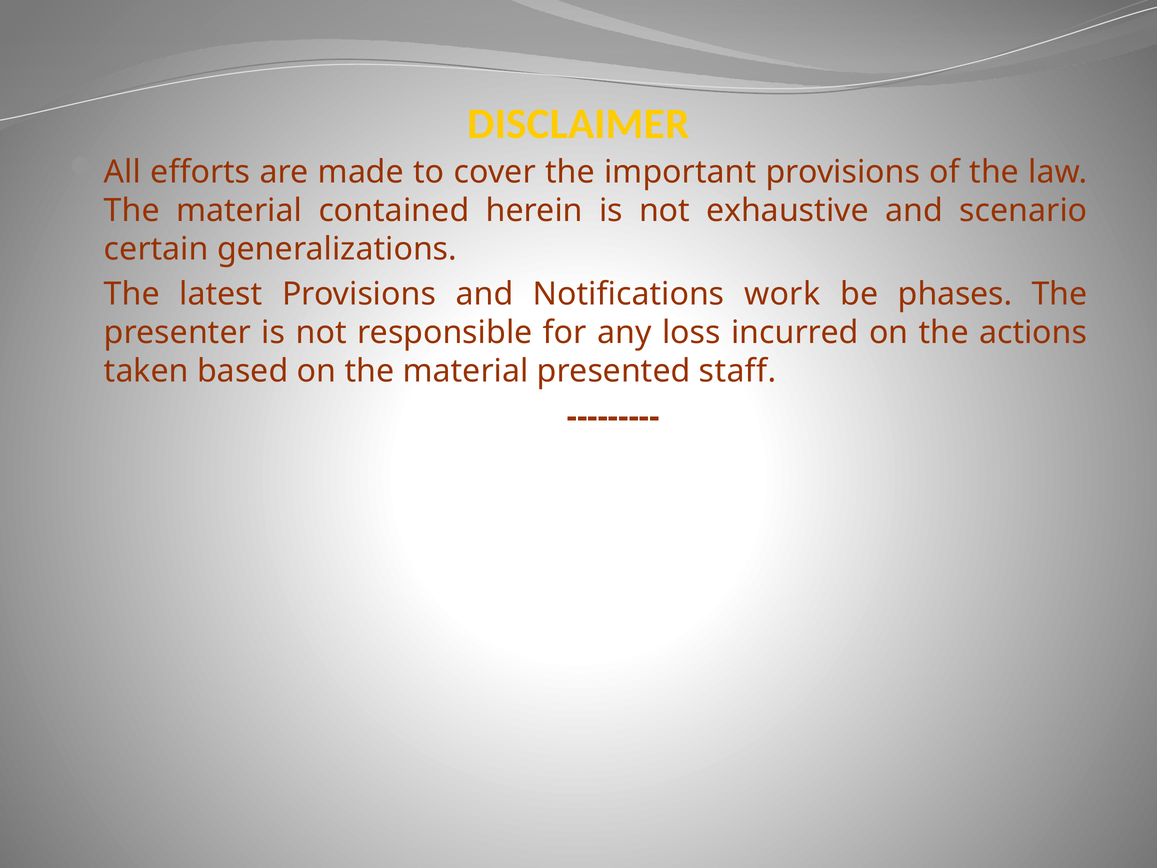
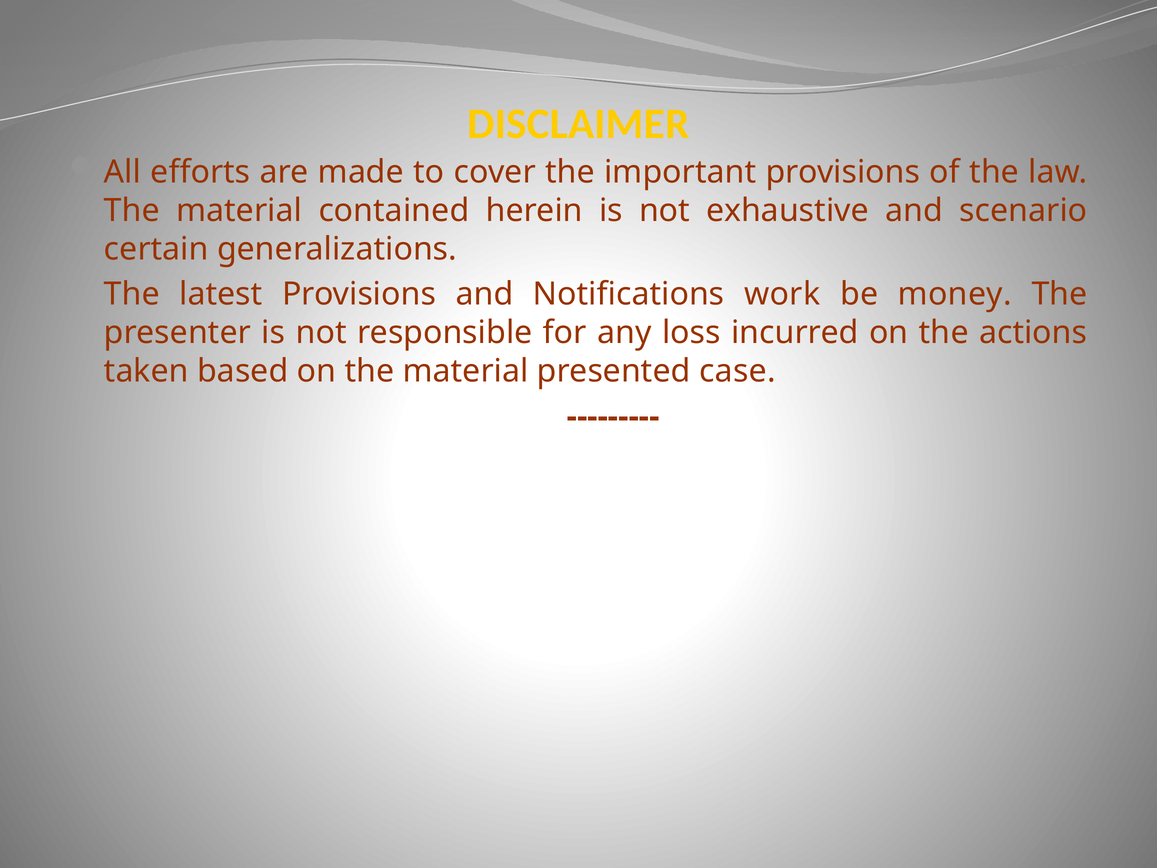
phases: phases -> money
staff: staff -> case
